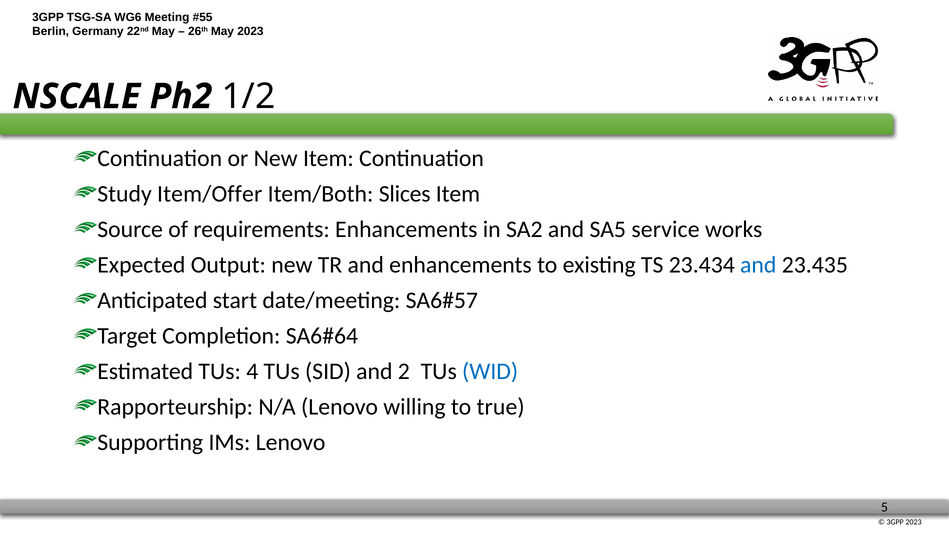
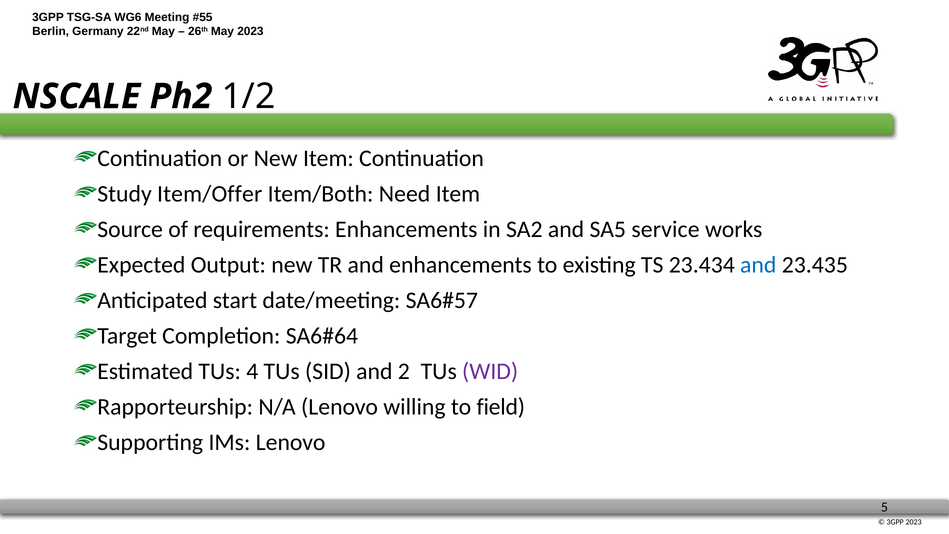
Slices: Slices -> Need
WID colour: blue -> purple
true: true -> field
